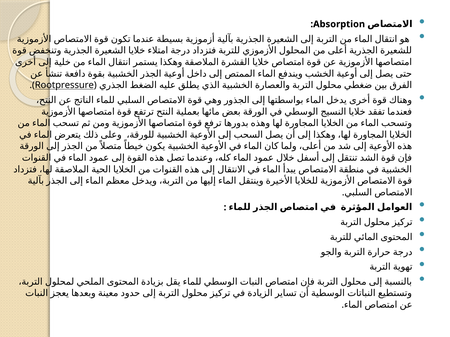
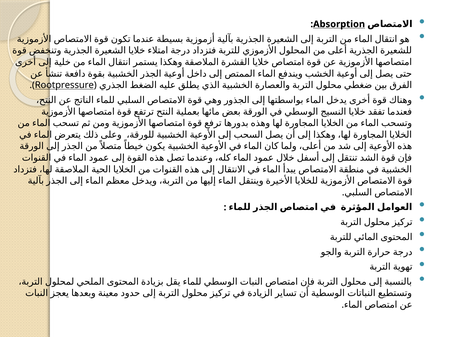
Absorption underline: none -> present
